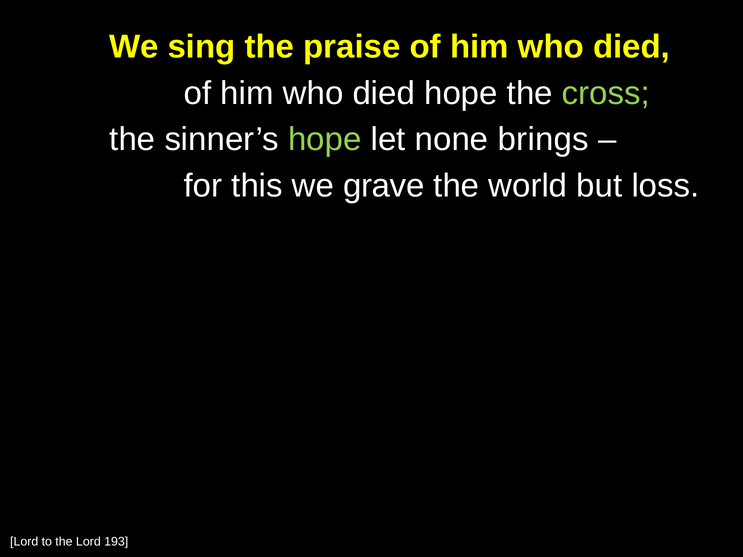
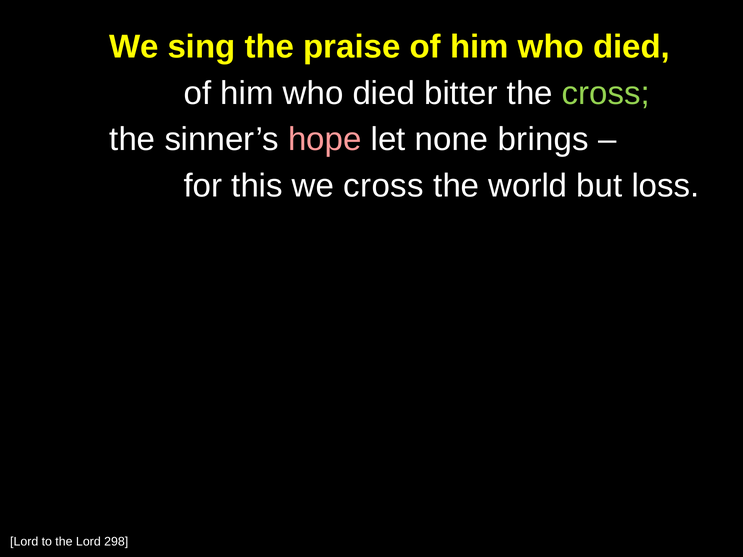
died hope: hope -> bitter
hope at (325, 139) colour: light green -> pink
we grave: grave -> cross
193: 193 -> 298
